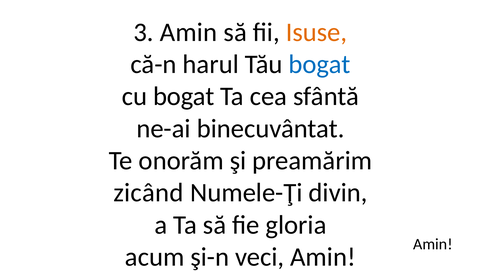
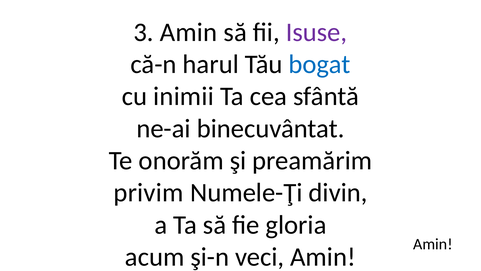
Isuse colour: orange -> purple
cu bogat: bogat -> inimii
zicând: zicând -> privim
